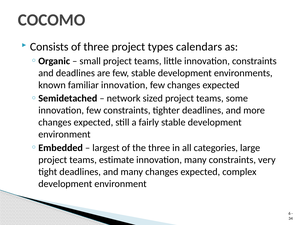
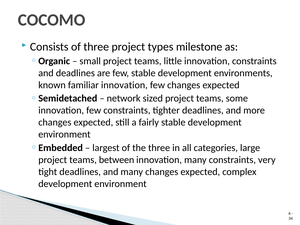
calendars: calendars -> milestone
estimate: estimate -> between
